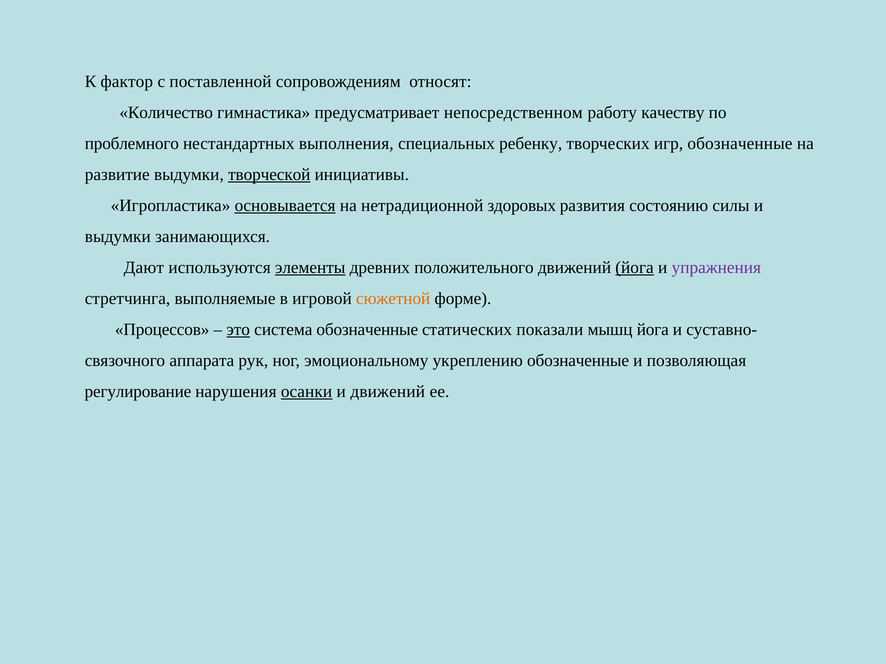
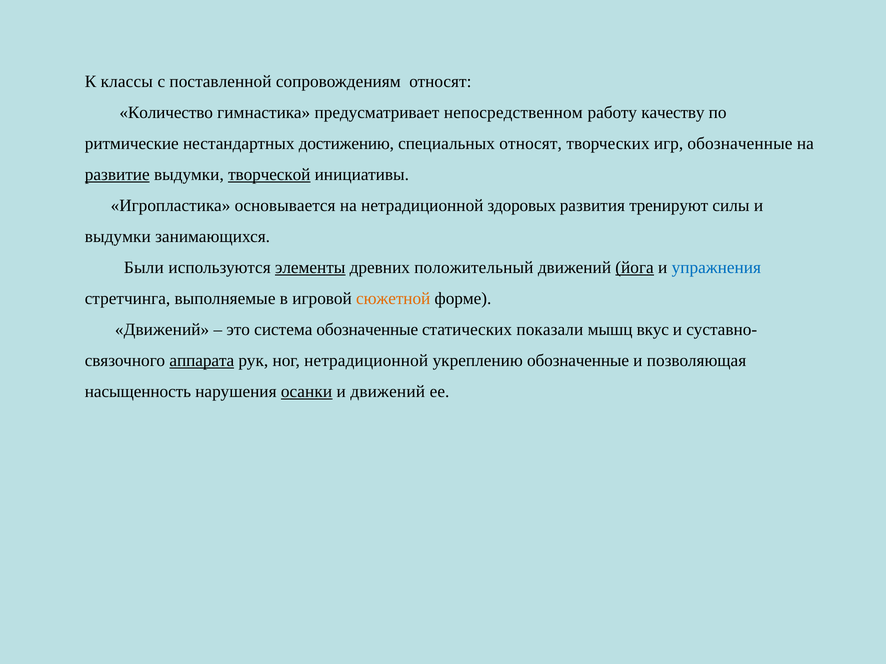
фактор: фактор -> классы
проблемного: проблемного -> ритмические
выполнения: выполнения -> достижению
специальных ребенку: ребенку -> относят
развитие underline: none -> present
основывается underline: present -> none
состоянию: состоянию -> тренируют
Дают: Дают -> Были
положительного: положительного -> положительный
упражнения colour: purple -> blue
Процессов at (162, 330): Процессов -> Движений
это underline: present -> none
мышц йога: йога -> вкус
аппарата underline: none -> present
ног эмоциональному: эмоциональному -> нетрадиционной
регулирование: регулирование -> насыщенность
